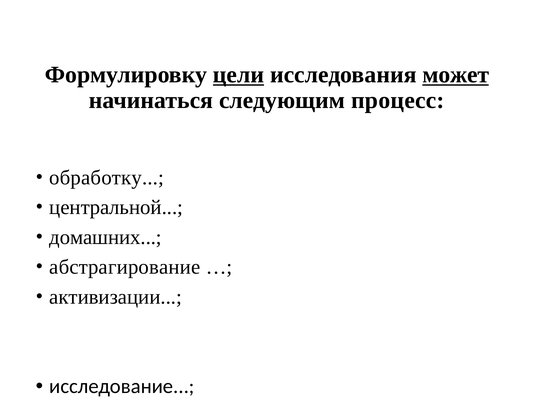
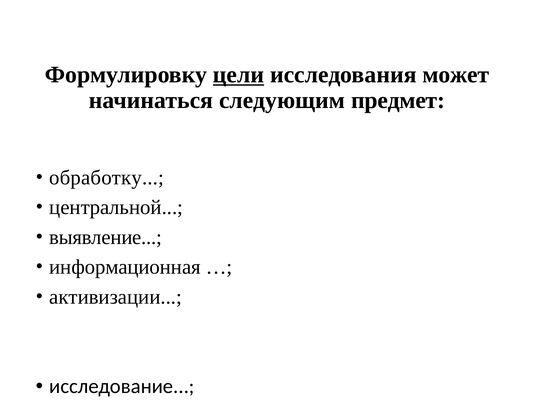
может underline: present -> none
процесс: процесс -> предмет
домашних: домашних -> выявление
абстрагирование: абстрагирование -> информационная
